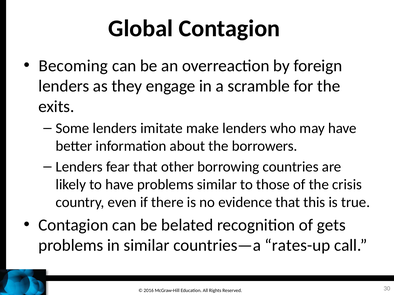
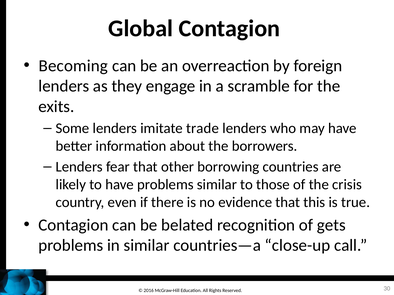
make: make -> trade
rates-up: rates-up -> close-up
